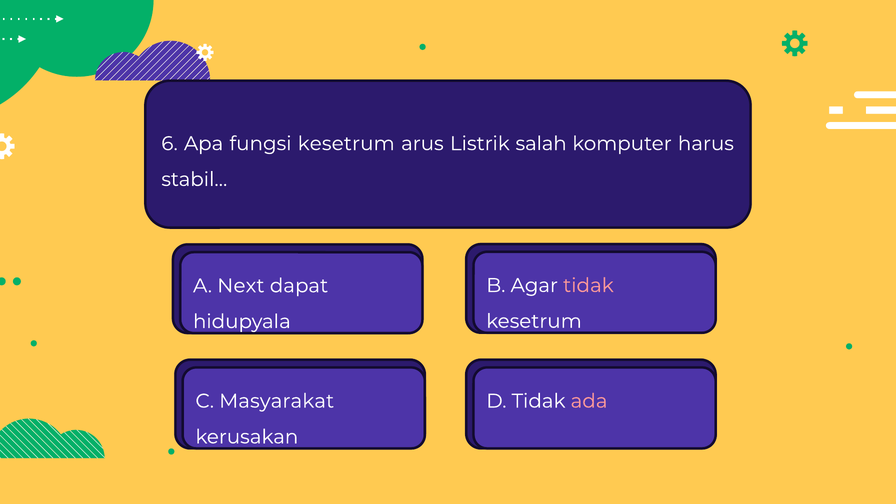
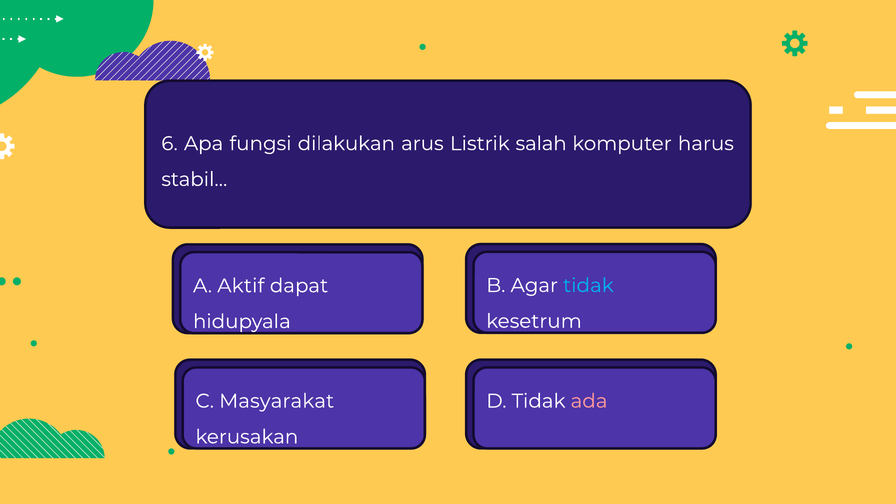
fungsi kesetrum: kesetrum -> dilakukan
tidak at (588, 285) colour: pink -> light blue
Next: Next -> Aktif
